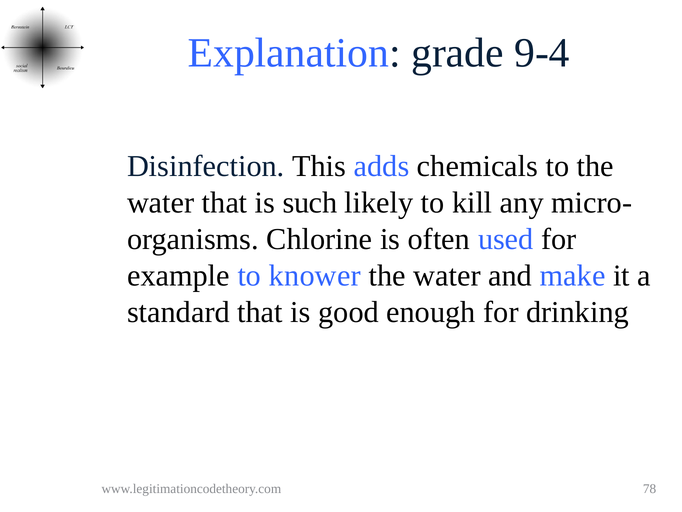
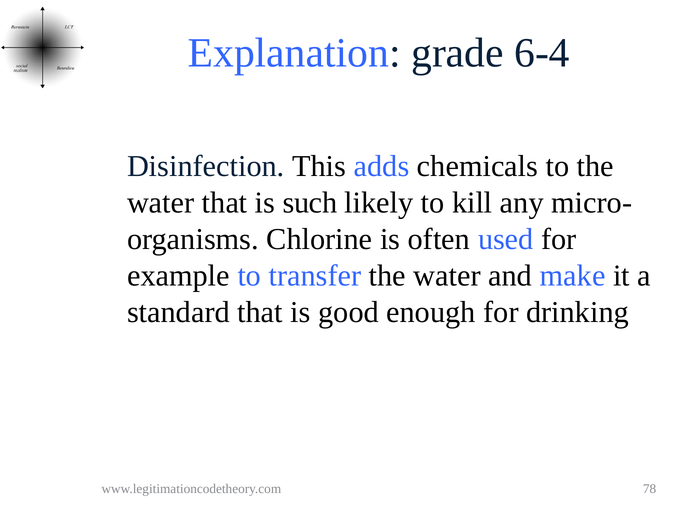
9-4: 9-4 -> 6-4
knower: knower -> transfer
